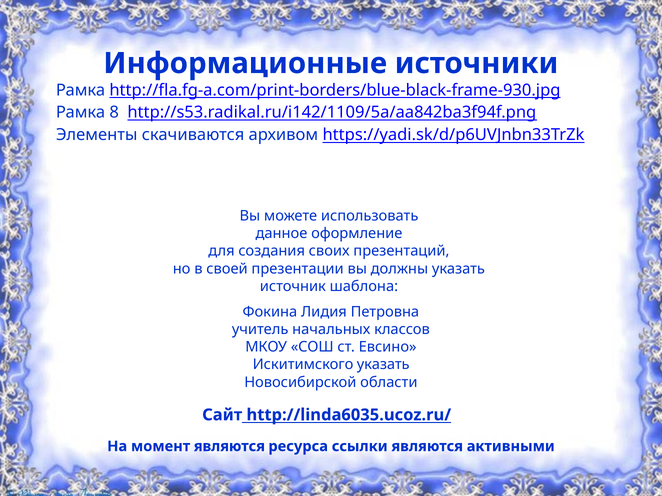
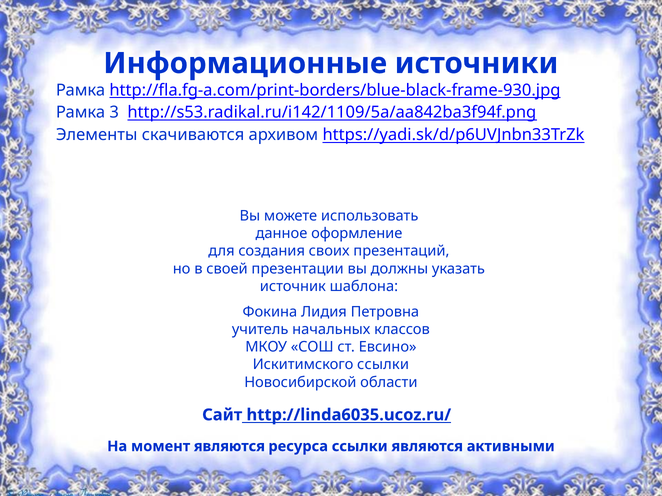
8: 8 -> 3
Искитимского указать: указать -> ссылки
